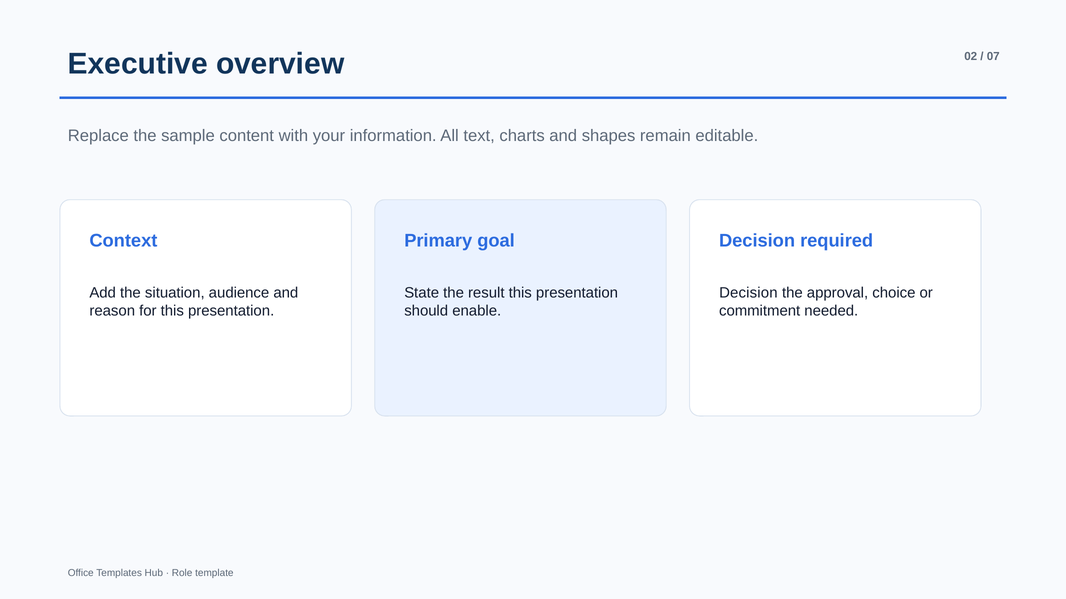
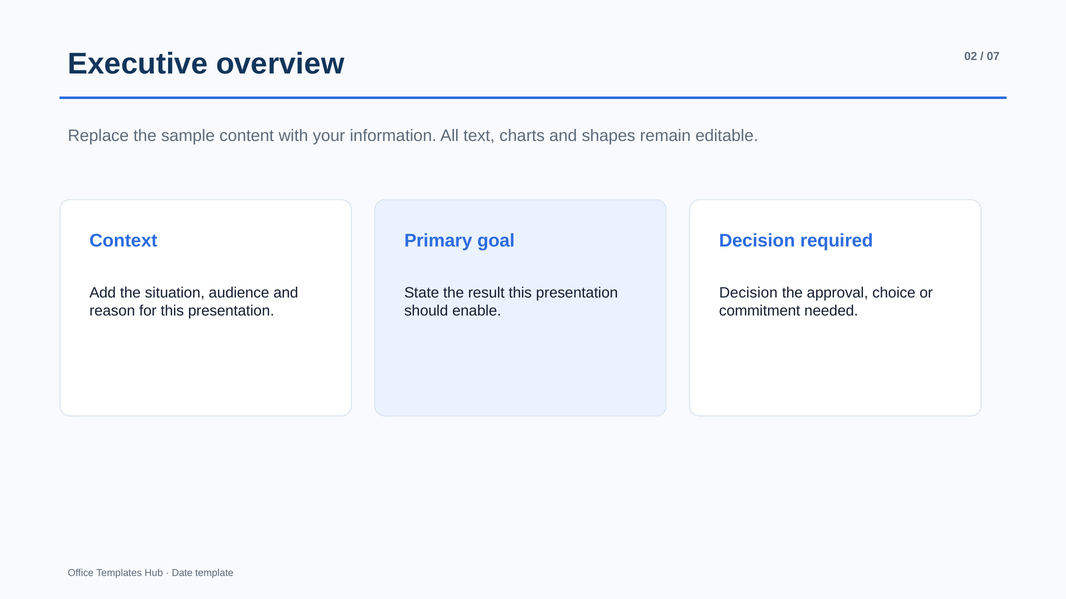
Role: Role -> Date
